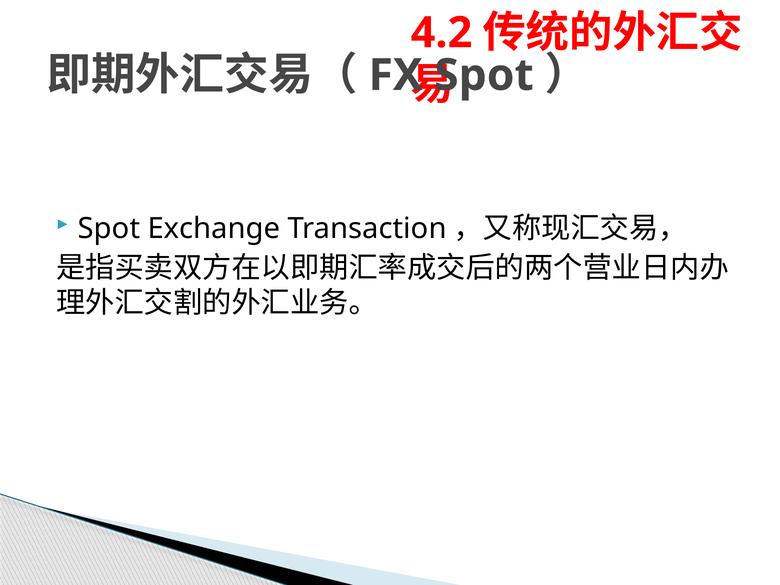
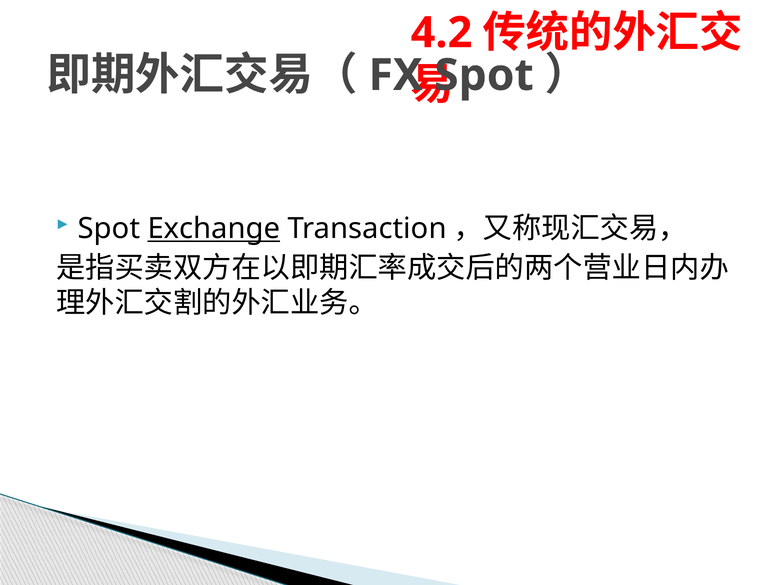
Exchange underline: none -> present
